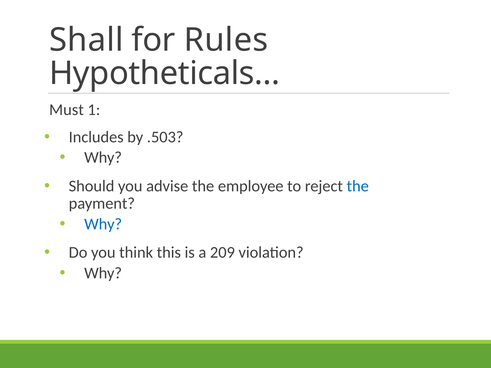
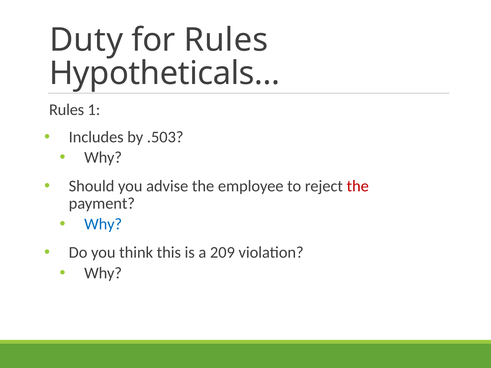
Shall: Shall -> Duty
Must at (66, 110): Must -> Rules
the at (358, 186) colour: blue -> red
